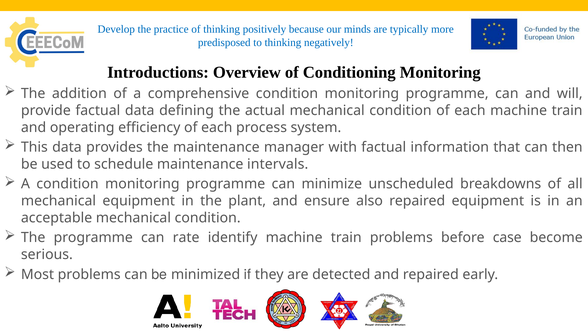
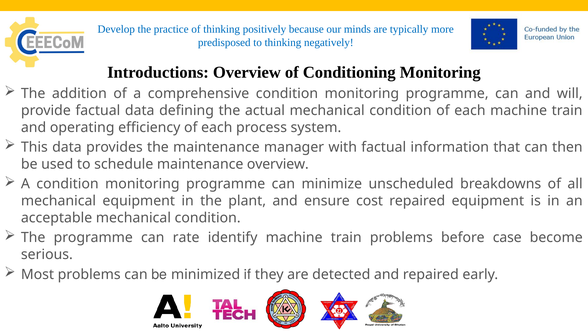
maintenance intervals: intervals -> overview
also: also -> cost
